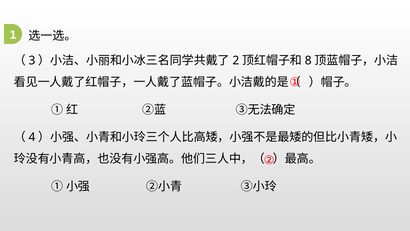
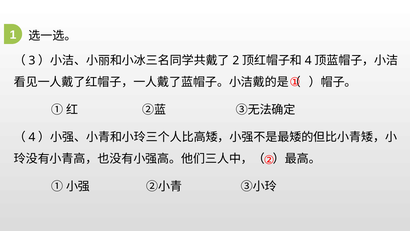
8 at (308, 61): 8 -> 4
